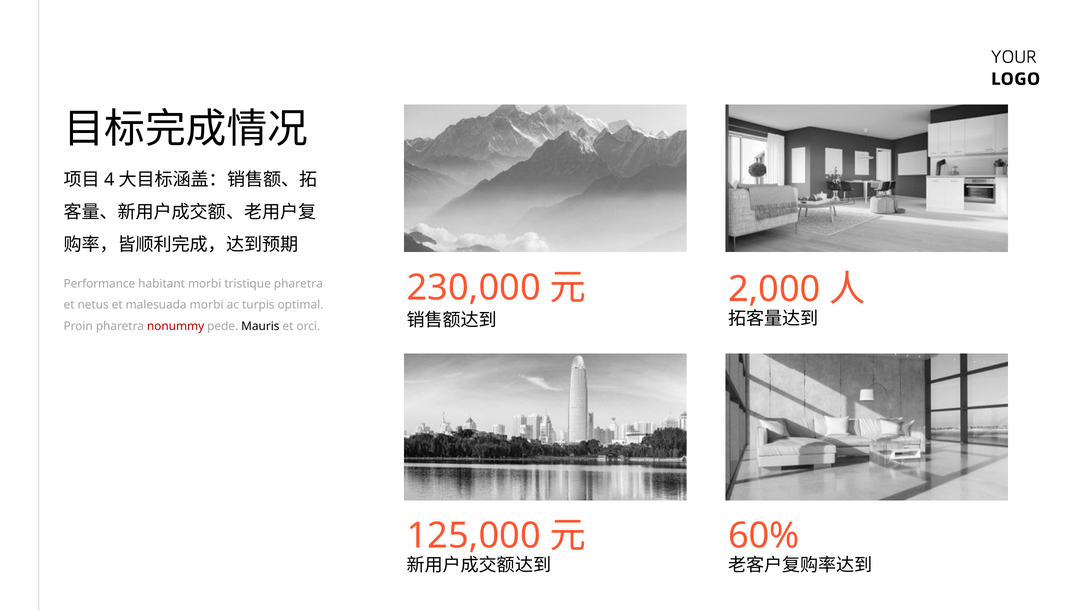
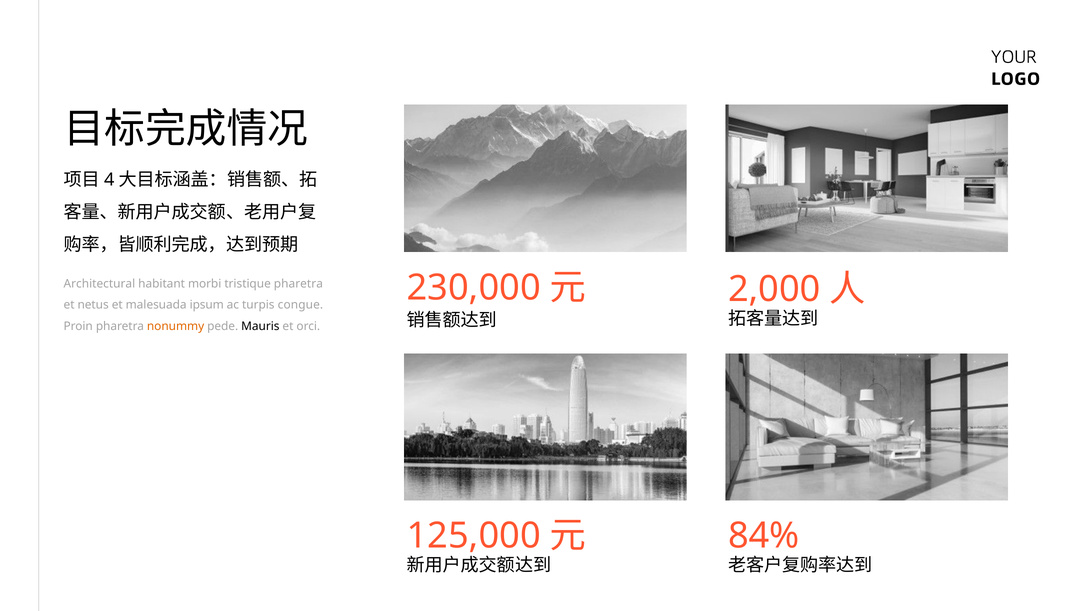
Performance: Performance -> Architectural
malesuada morbi: morbi -> ipsum
optimal: optimal -> congue
nonummy colour: red -> orange
60%: 60% -> 84%
